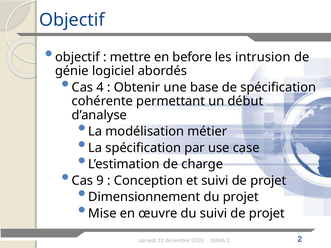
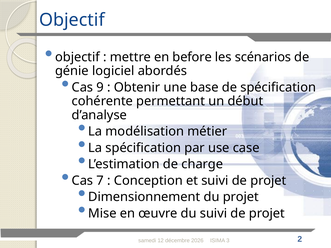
intrusion: intrusion -> scénarios
4: 4 -> 9
9: 9 -> 7
